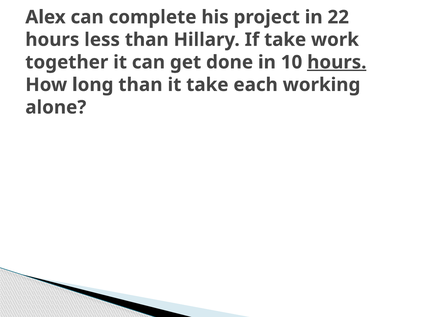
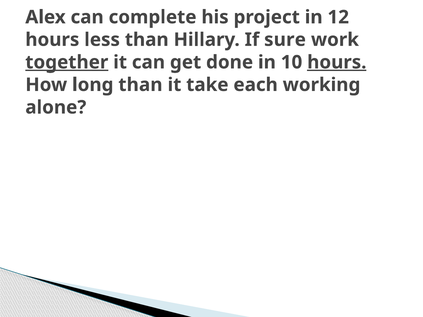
22: 22 -> 12
If take: take -> sure
together underline: none -> present
